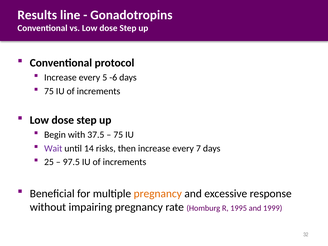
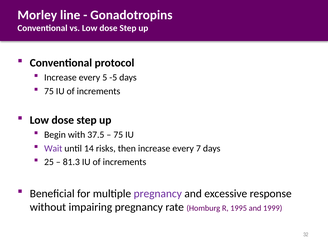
Results: Results -> Morley
-6: -6 -> -5
97.5: 97.5 -> 81.3
pregnancy at (158, 194) colour: orange -> purple
